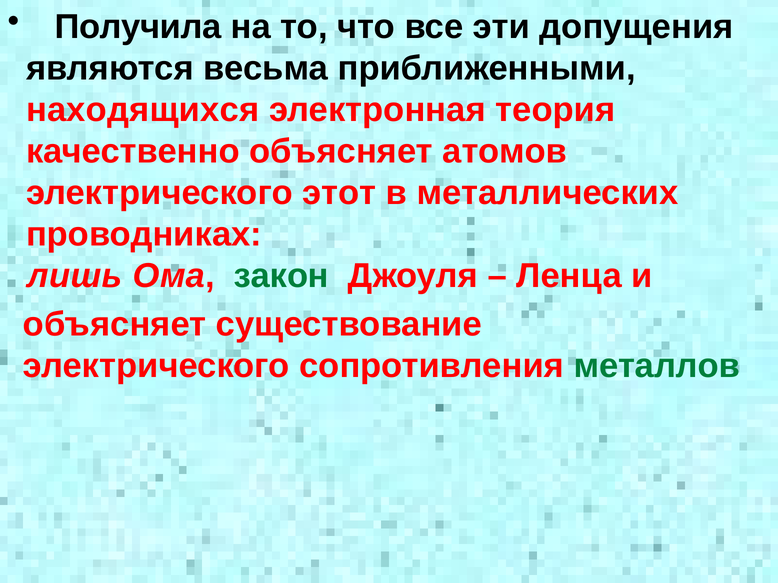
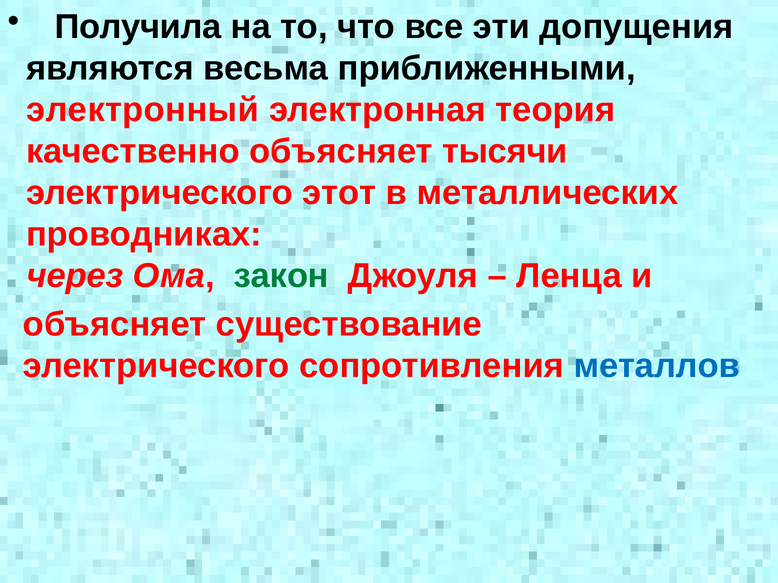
находящихся: находящихся -> электронный
атомов: атомов -> тысячи
лишь: лишь -> через
металлов colour: green -> blue
